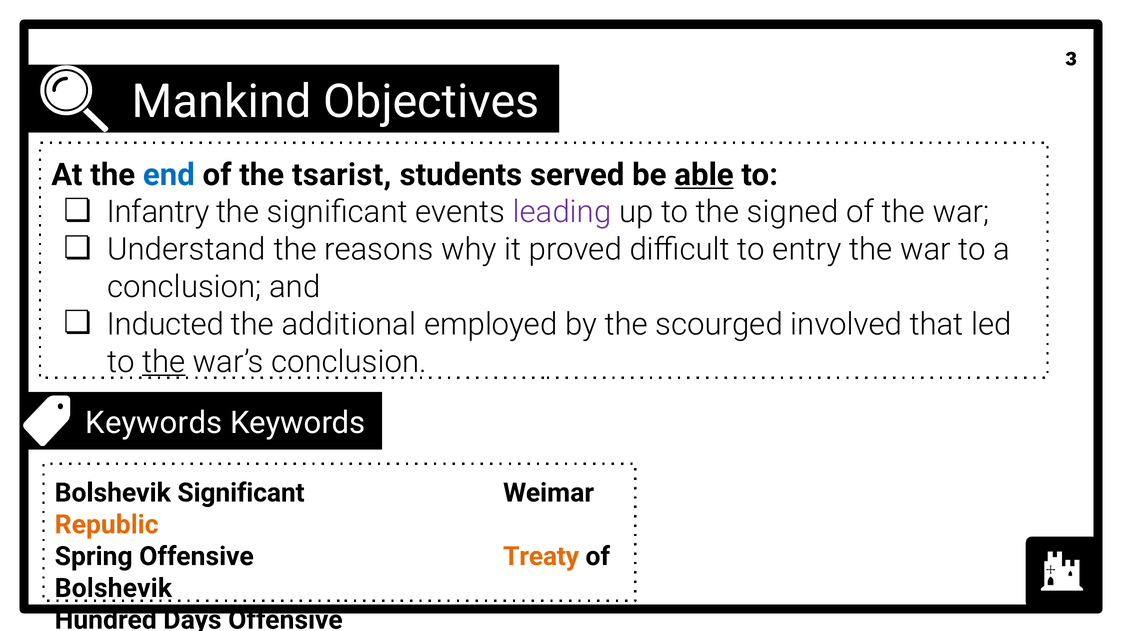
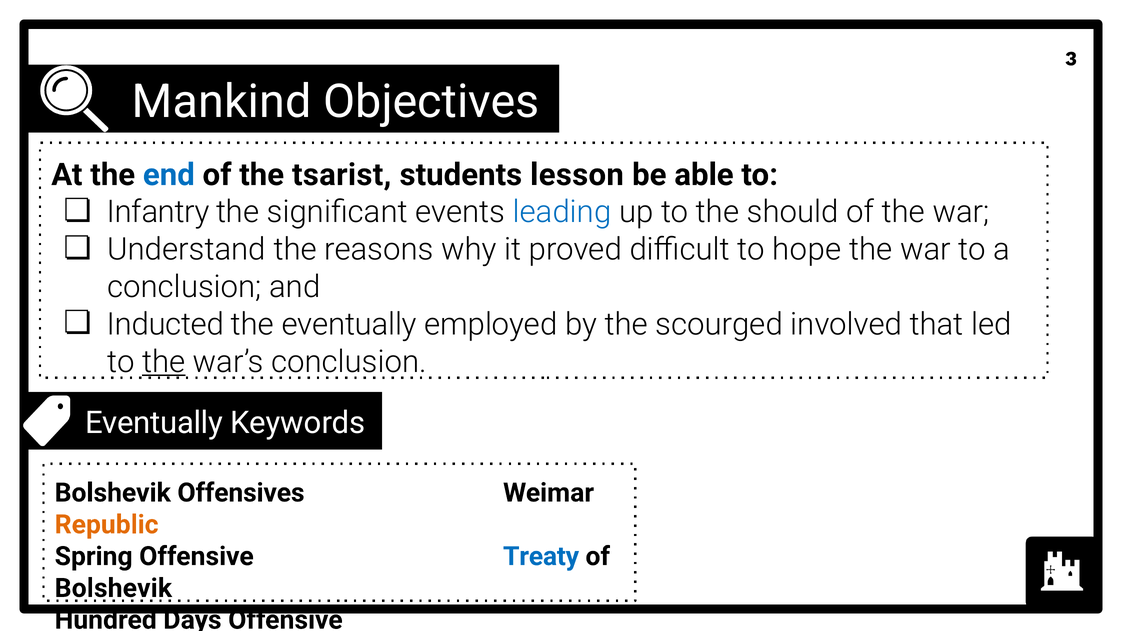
served: served -> lesson
able underline: present -> none
leading colour: purple -> blue
signed: signed -> should
entry: entry -> hope
the additional: additional -> eventually
Keywords at (154, 423): Keywords -> Eventually
Bolshevik Significant: Significant -> Offensives
Treaty colour: orange -> blue
